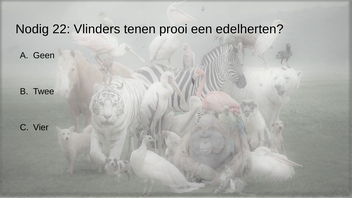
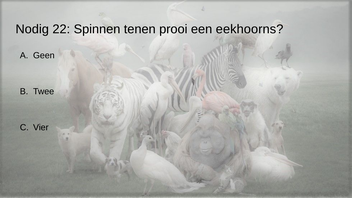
Vlinders: Vlinders -> Spinnen
edelherten: edelherten -> eekhoorns
